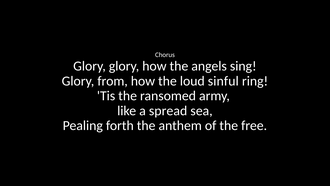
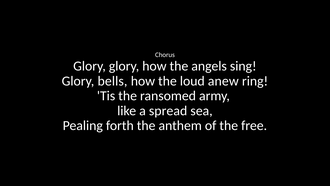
from: from -> bells
sinful: sinful -> anew
